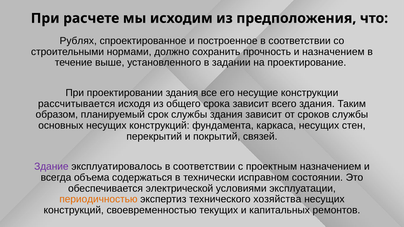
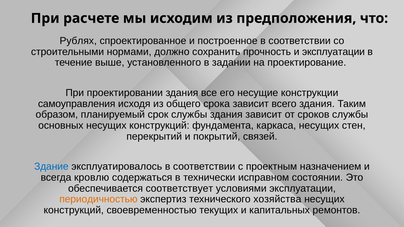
и назначением: назначением -> эксплуатации
рассчитывается: рассчитывается -> самоуправления
Здание colour: purple -> blue
объема: объема -> кровлю
электрической: электрической -> соответствует
